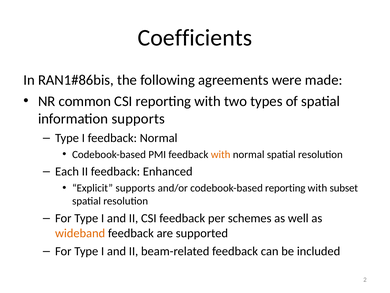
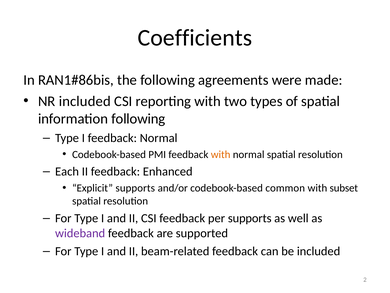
NR common: common -> included
information supports: supports -> following
codebook-based reporting: reporting -> common
per schemes: schemes -> supports
wideband colour: orange -> purple
